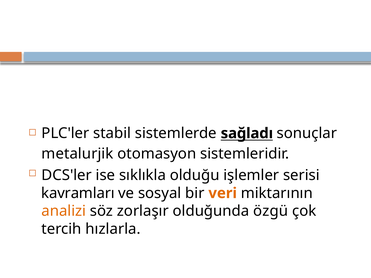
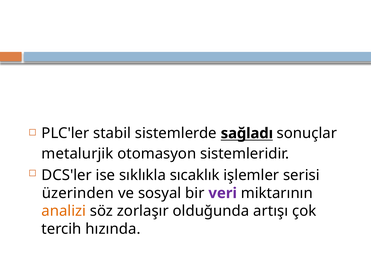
olduğu: olduğu -> sıcaklık
kavramları: kavramları -> üzerinden
veri colour: orange -> purple
özgü: özgü -> artışı
hızlarla: hızlarla -> hızında
